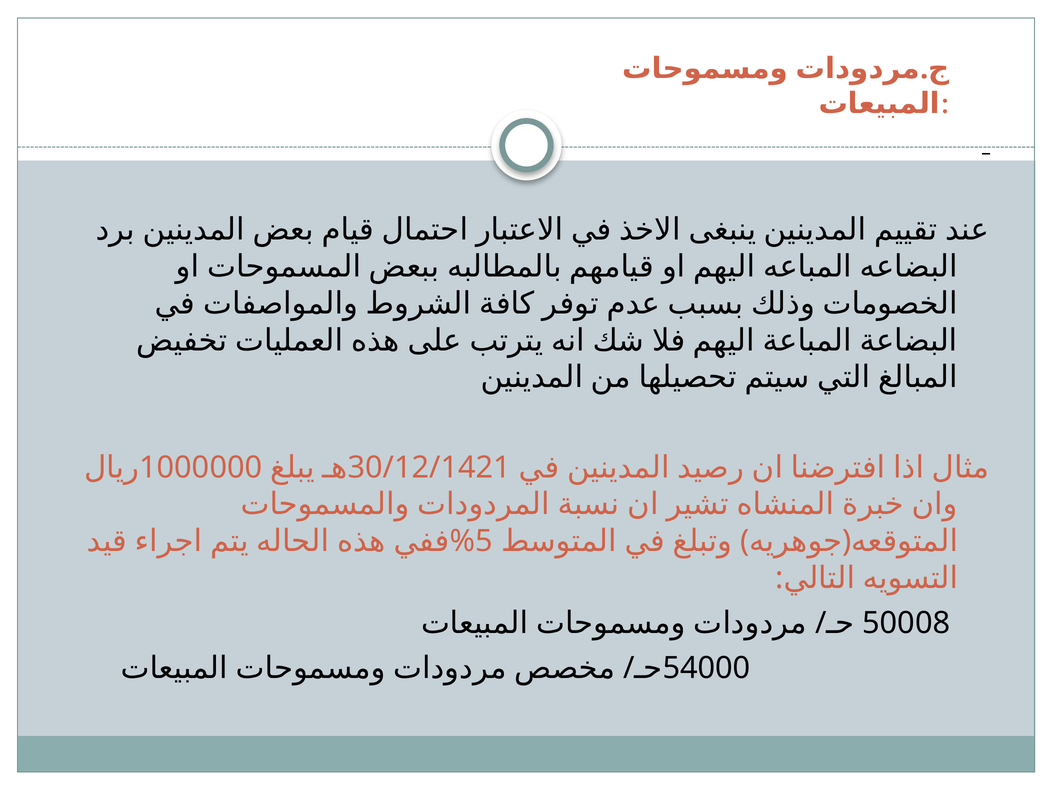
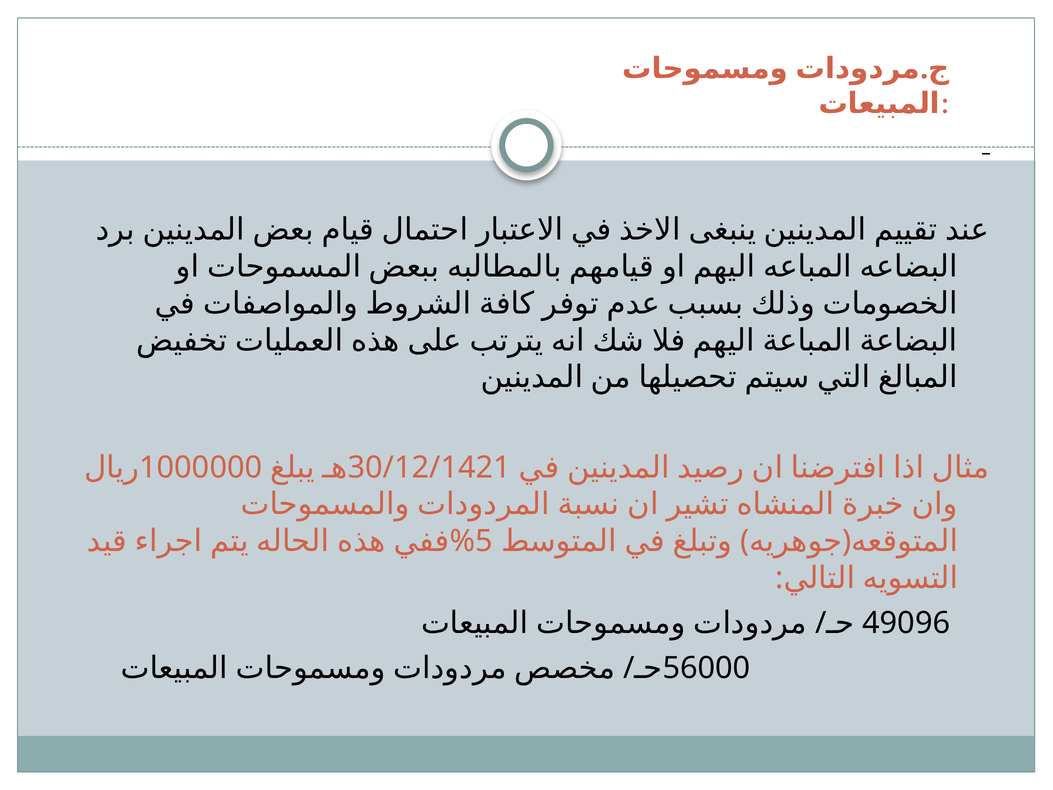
50008: 50008 -> 49096
54000: 54000 -> 56000
